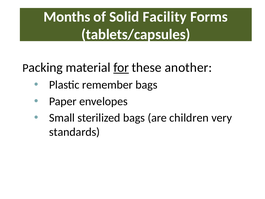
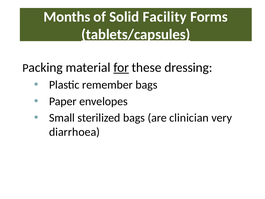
tablets/capsules underline: none -> present
another: another -> dressing
children: children -> clinician
standards: standards -> diarrhoea
